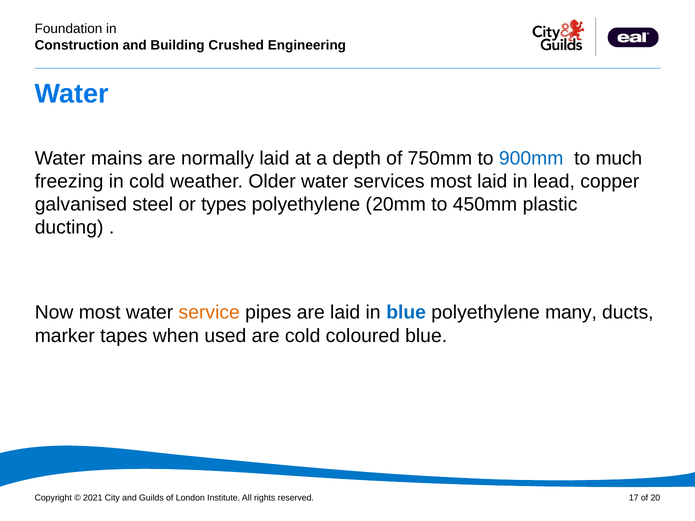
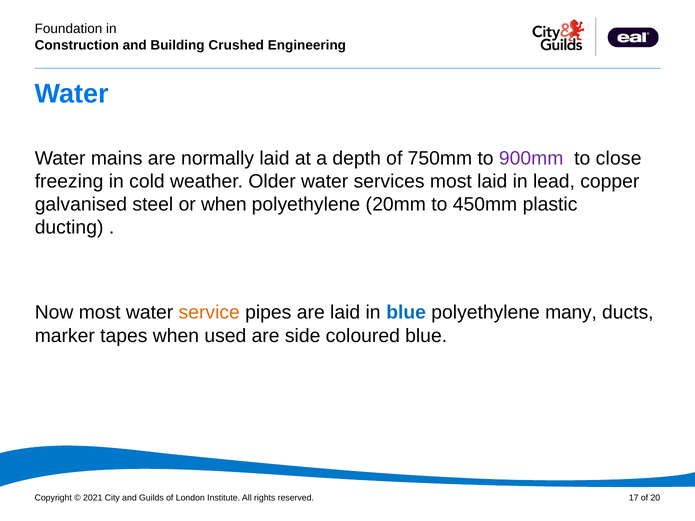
900mm colour: blue -> purple
much: much -> close
or types: types -> when
are cold: cold -> side
